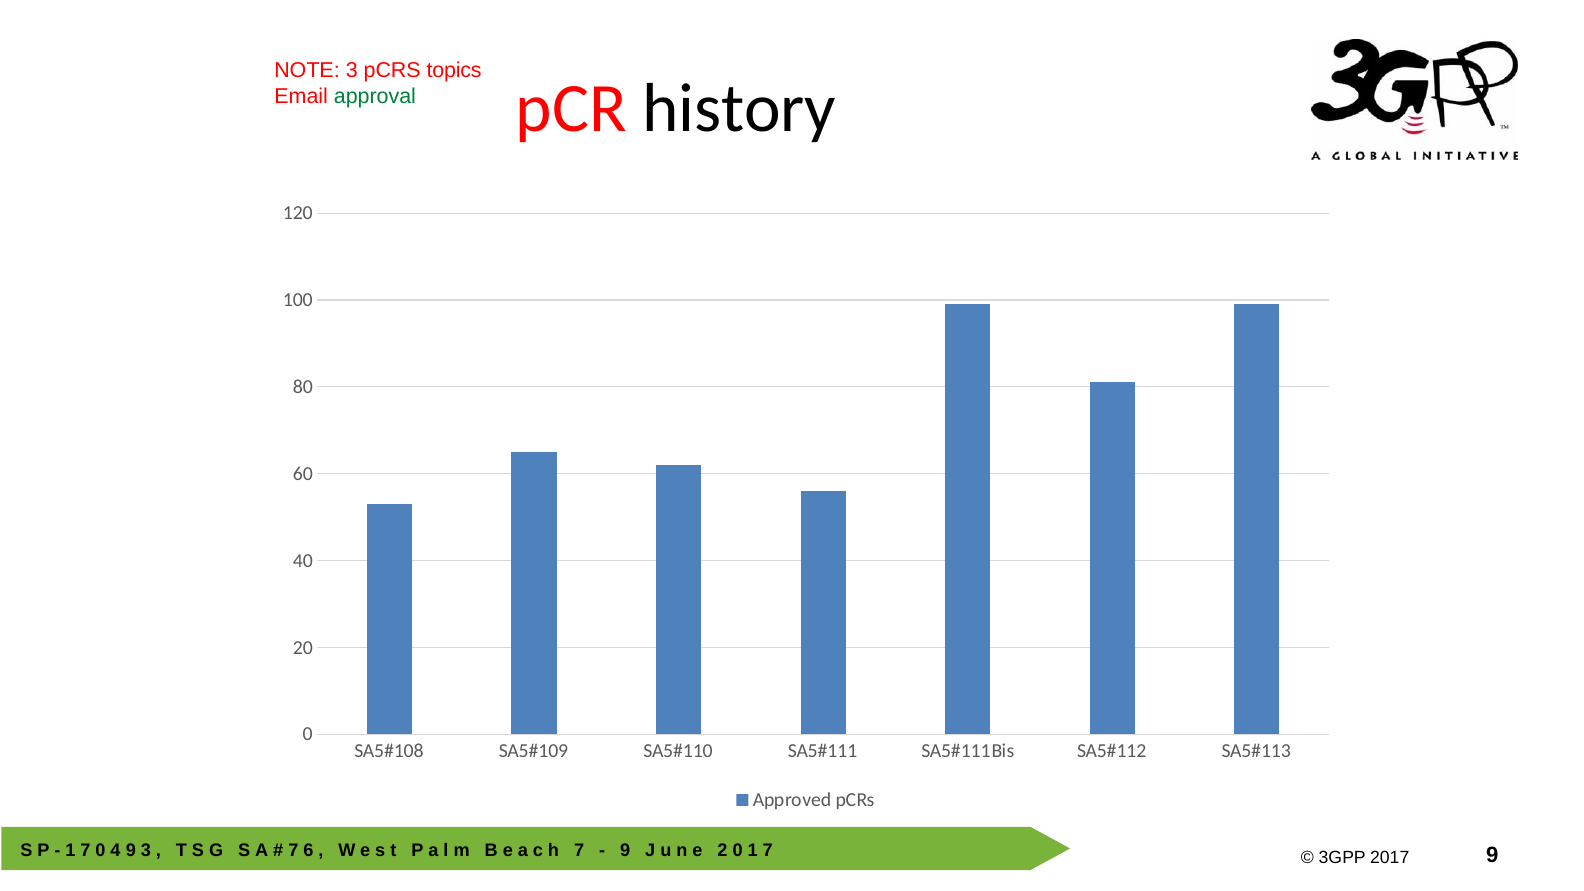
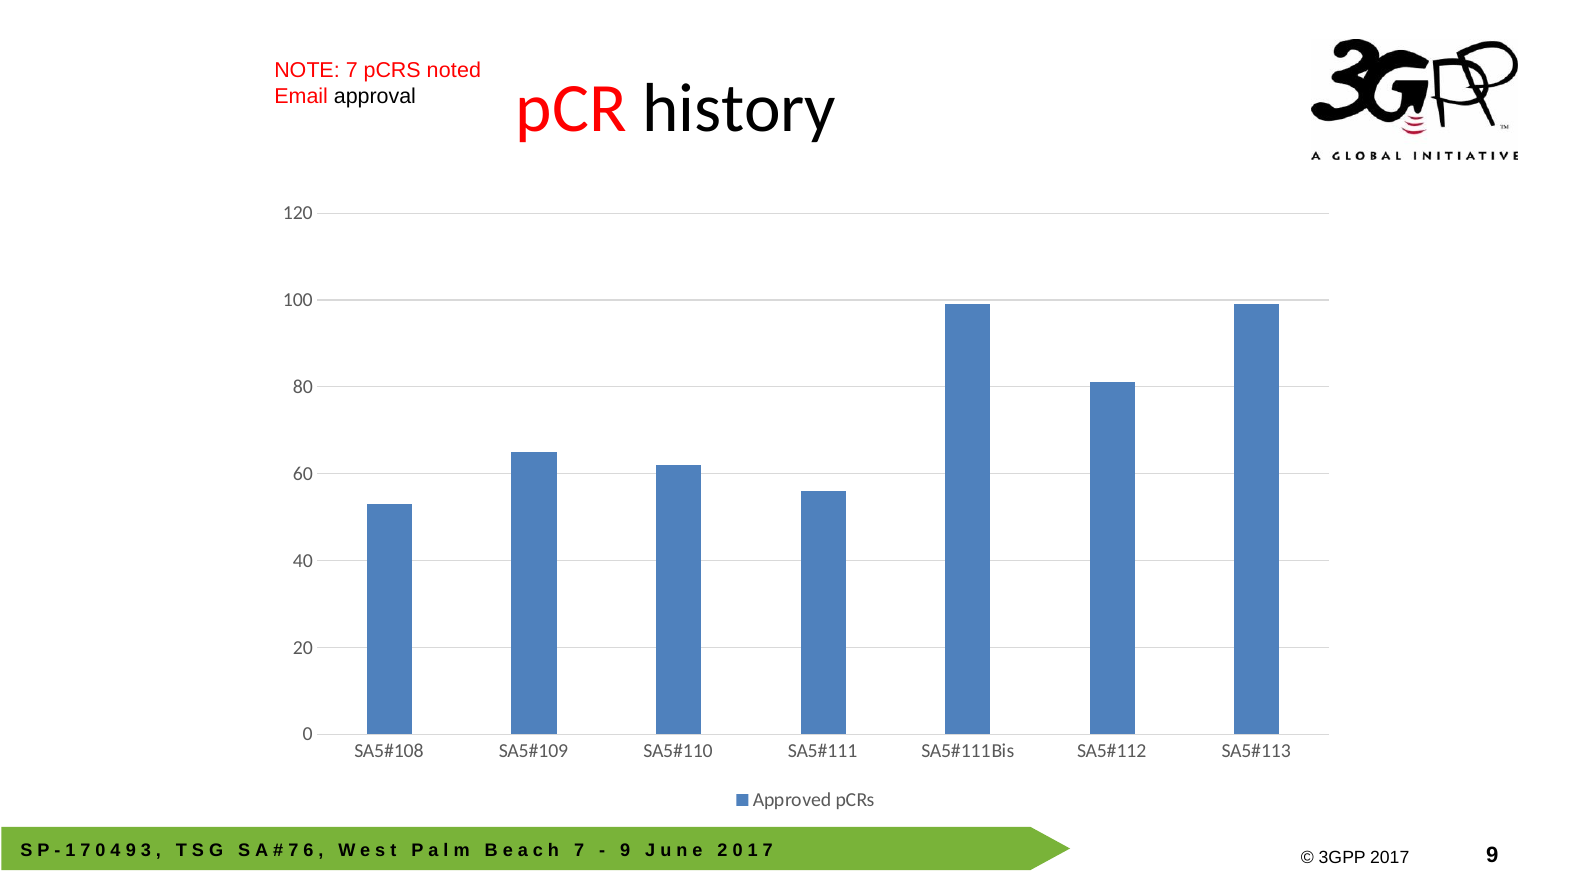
NOTE 3: 3 -> 7
topics: topics -> noted
approval colour: green -> black
